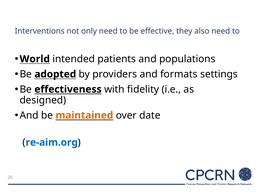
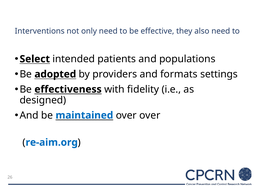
World: World -> Select
maintained colour: orange -> blue
over date: date -> over
